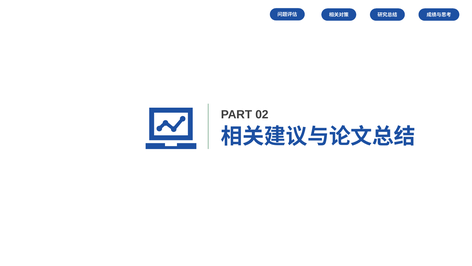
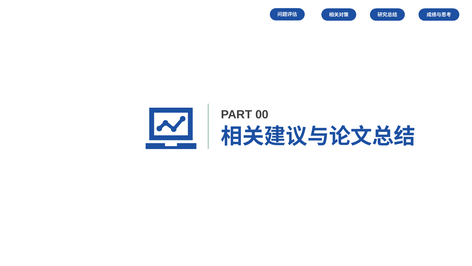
02: 02 -> 00
